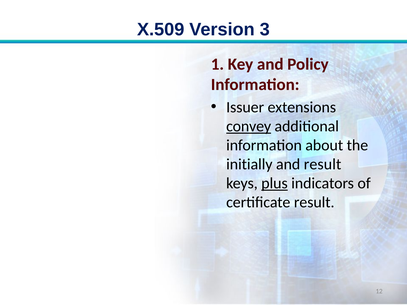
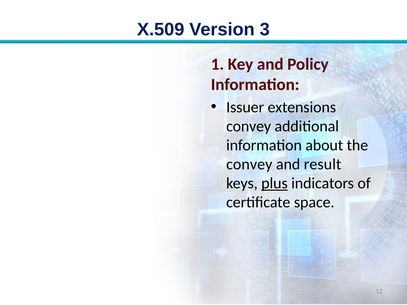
convey at (249, 126) underline: present -> none
initially at (249, 164): initially -> convey
certificate result: result -> space
